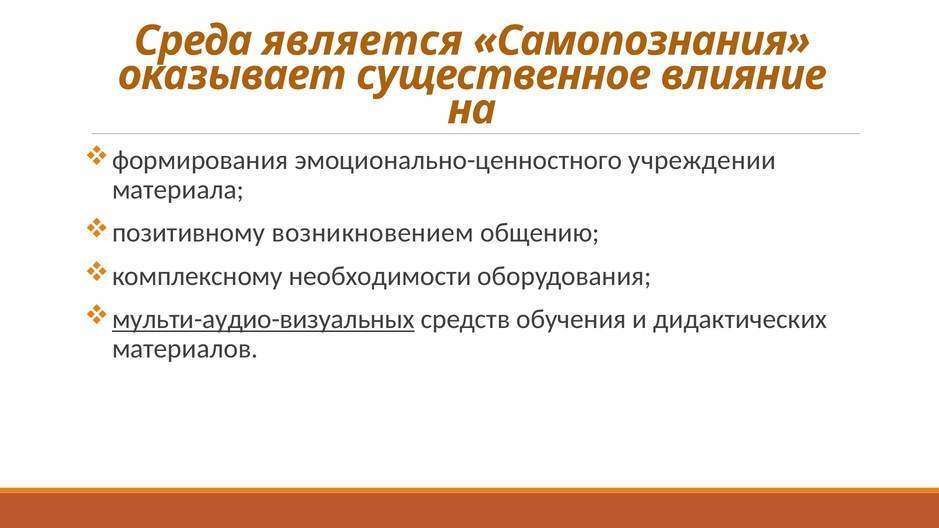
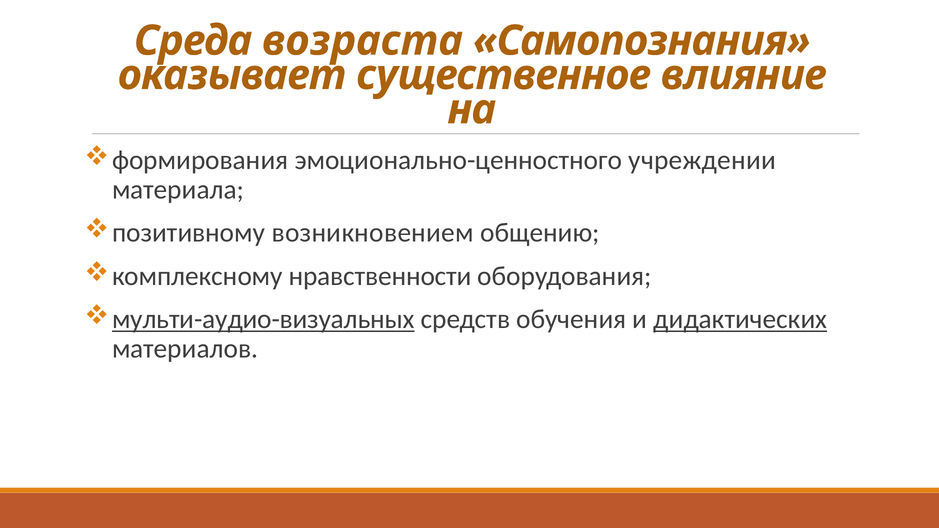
является: является -> возраста
необходимости: необходимости -> нравственности
дидактических underline: none -> present
